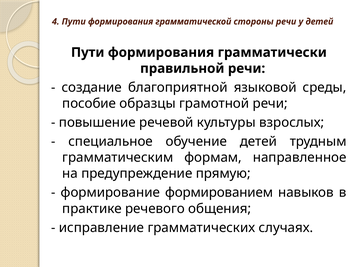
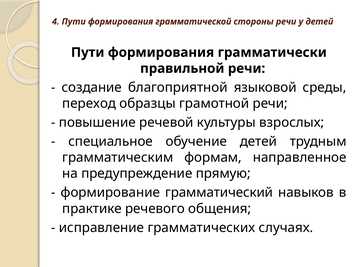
пособие: пособие -> переход
формированием: формированием -> грамматический
